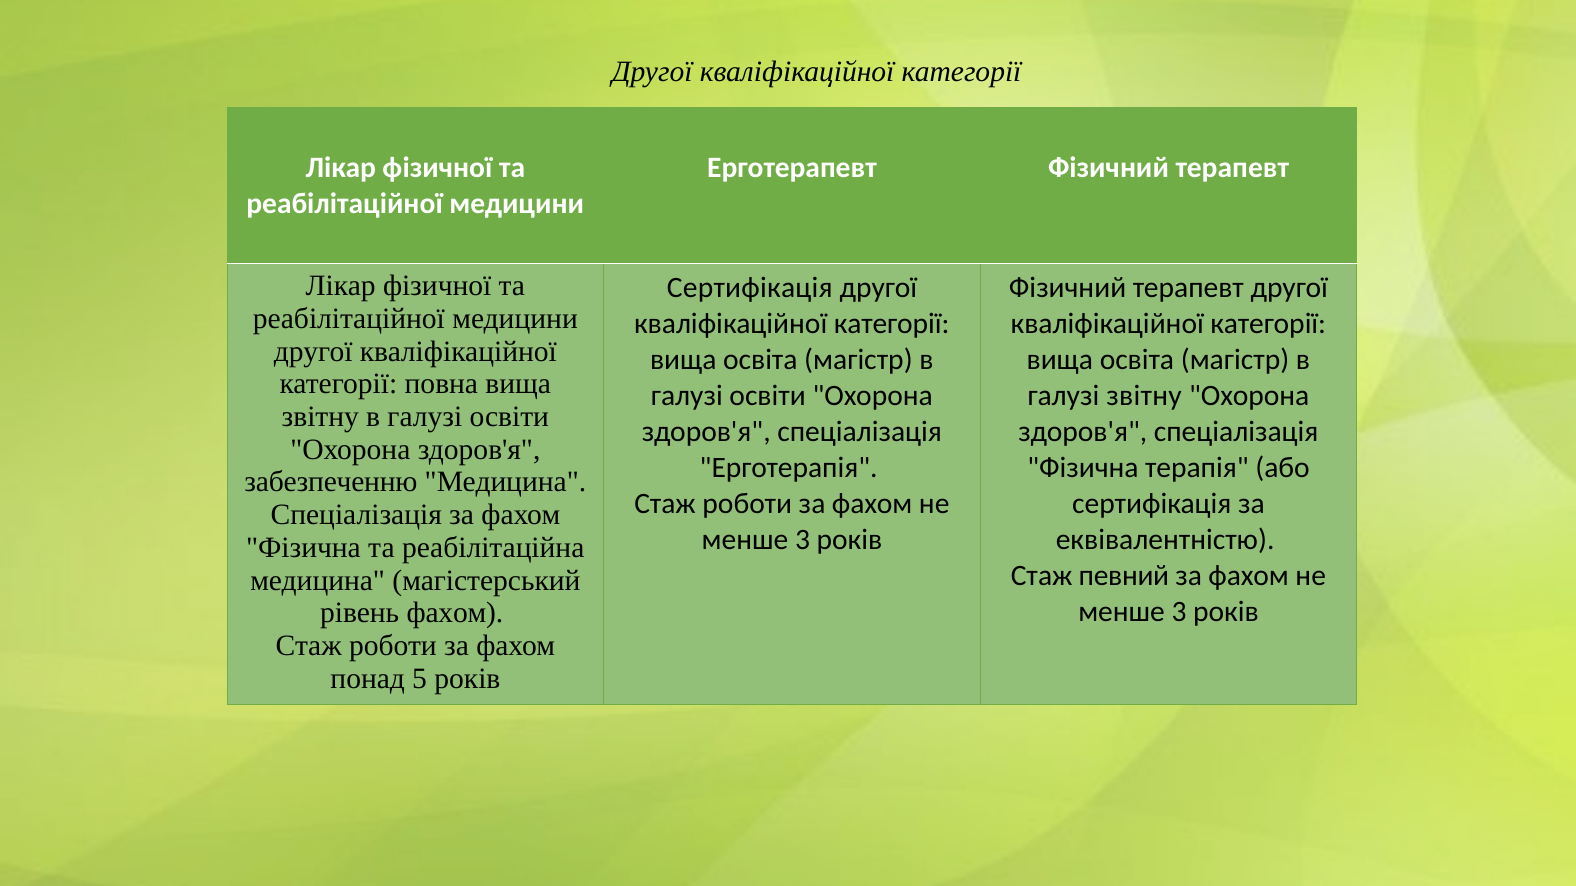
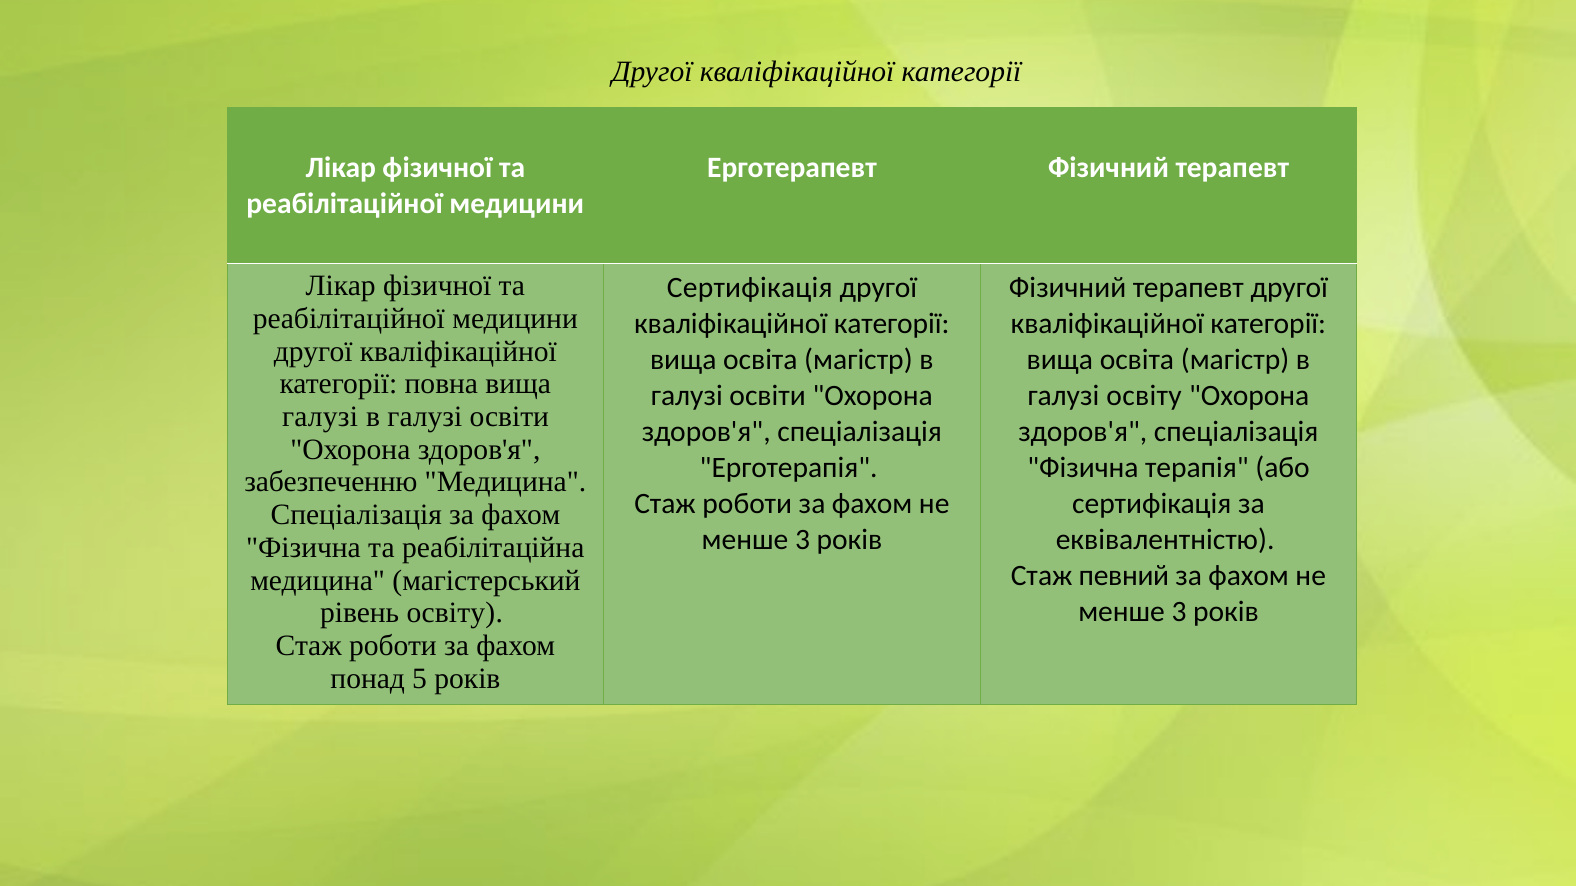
галузі звітну: звітну -> освіту
звітну at (320, 417): звітну -> галузі
рівень фахом: фахом -> освіту
